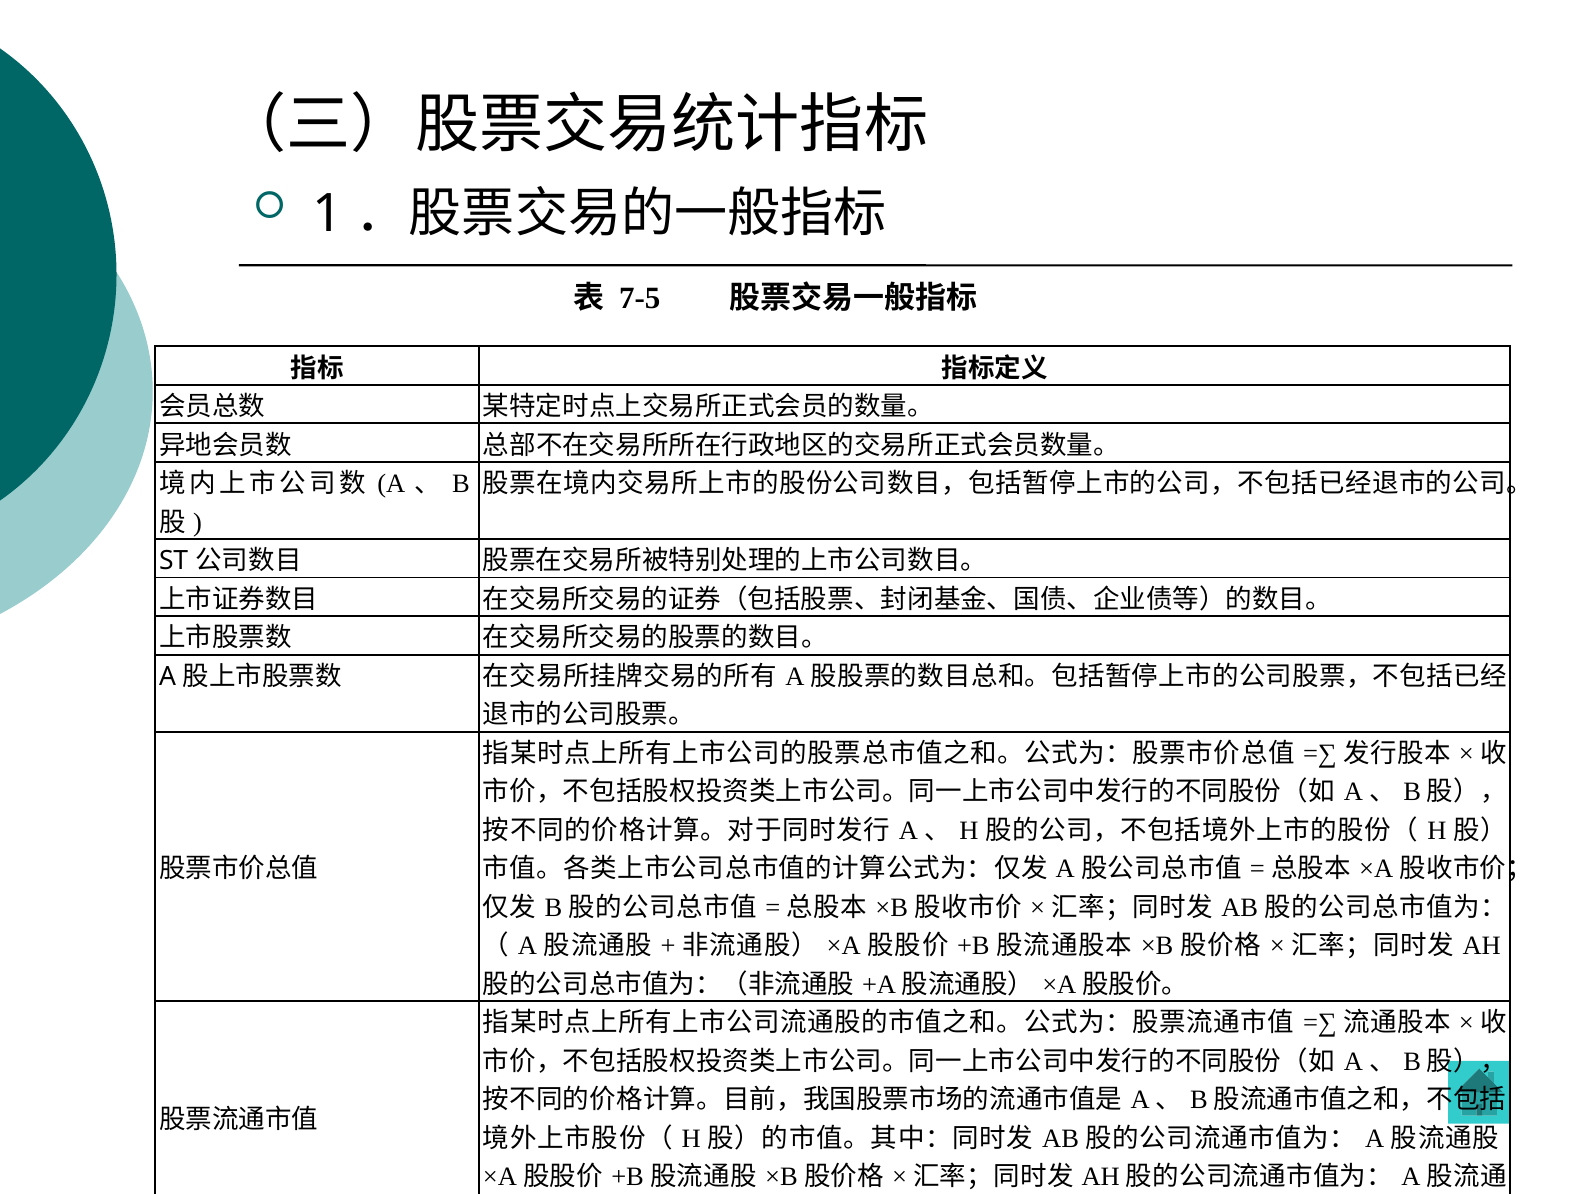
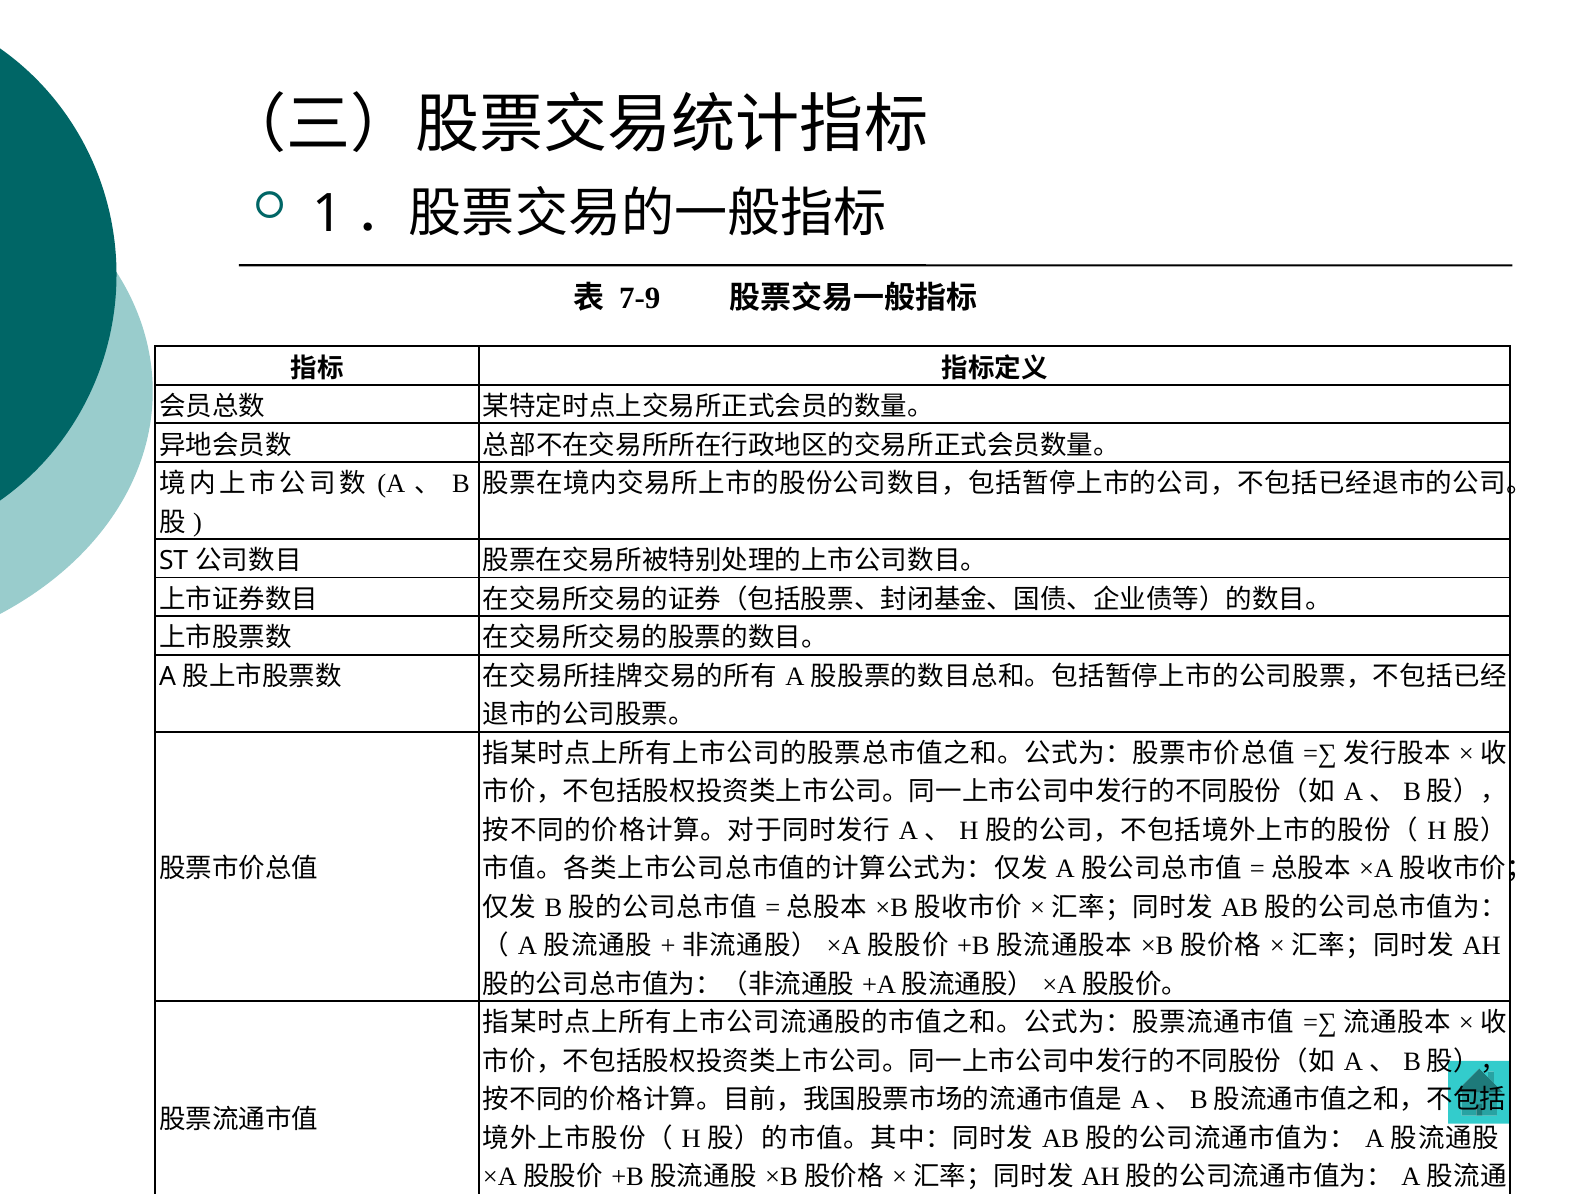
7-5: 7-5 -> 7-9
